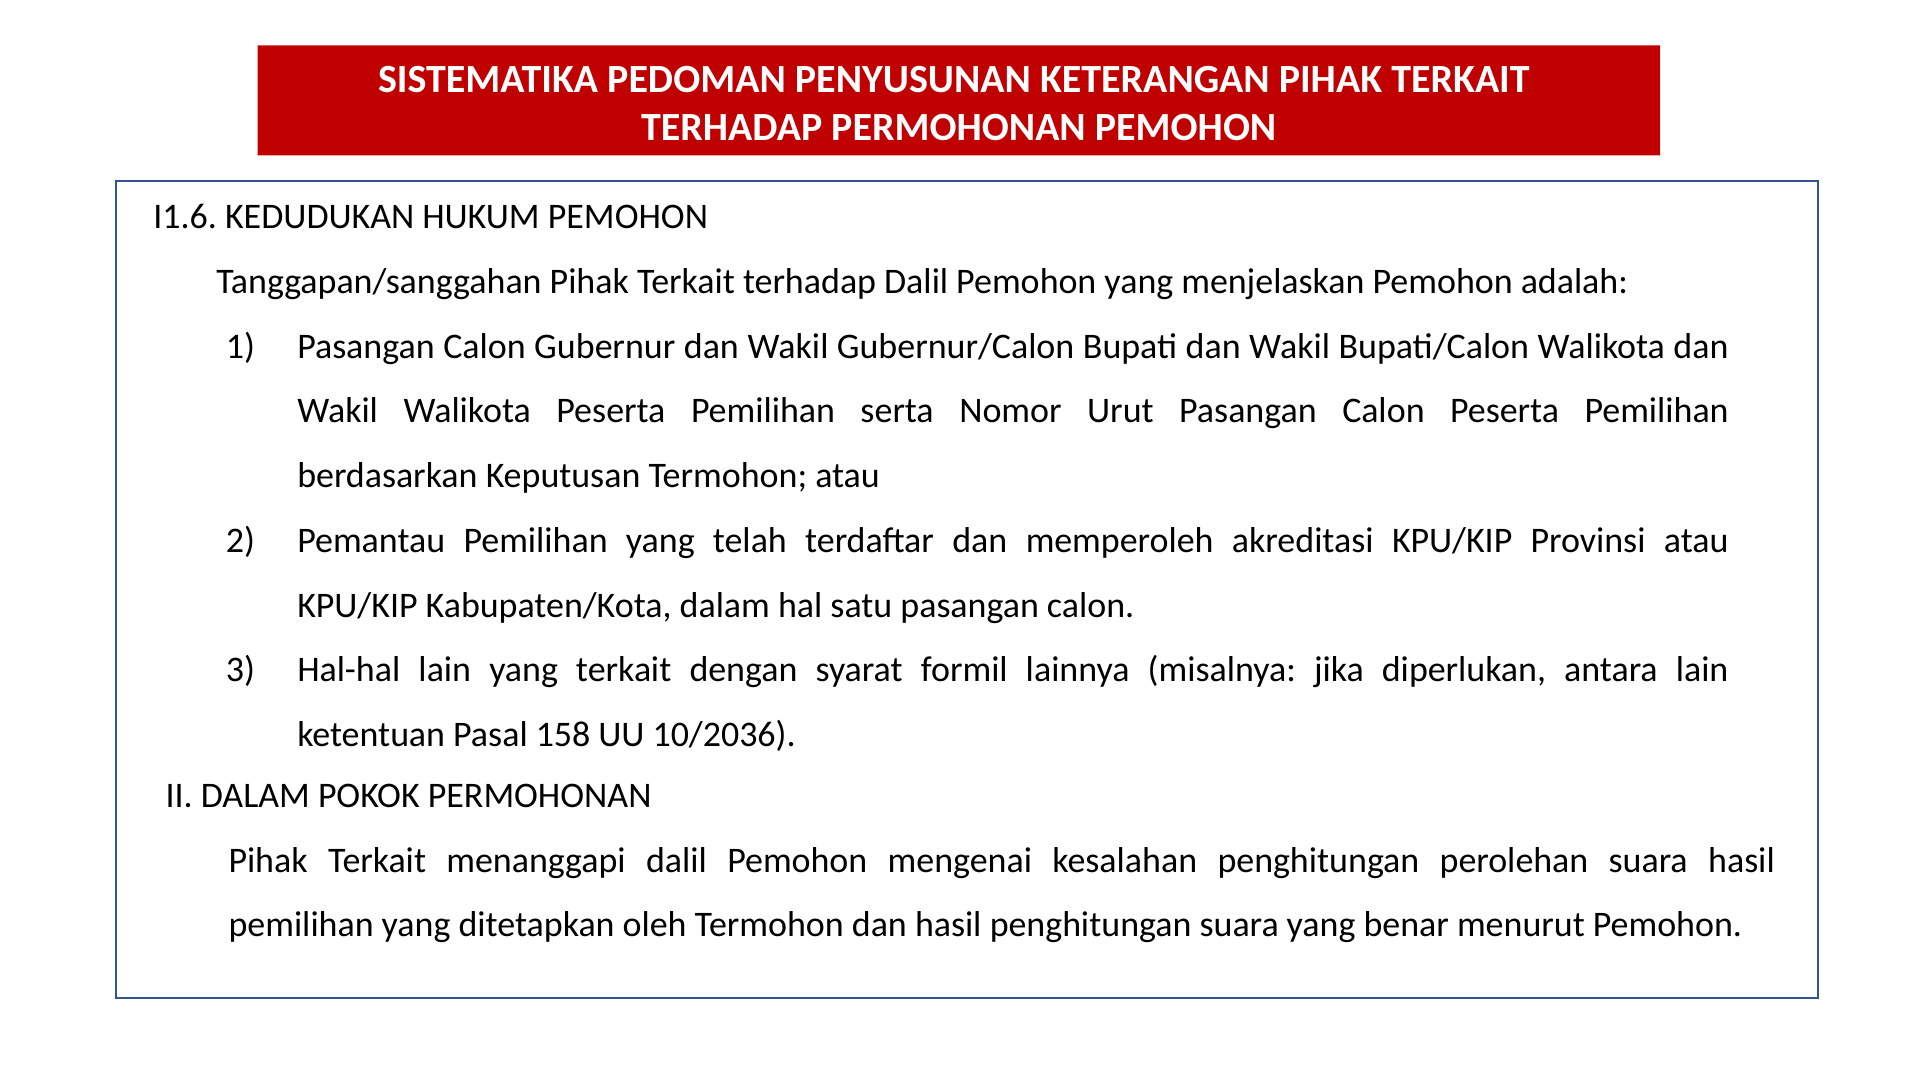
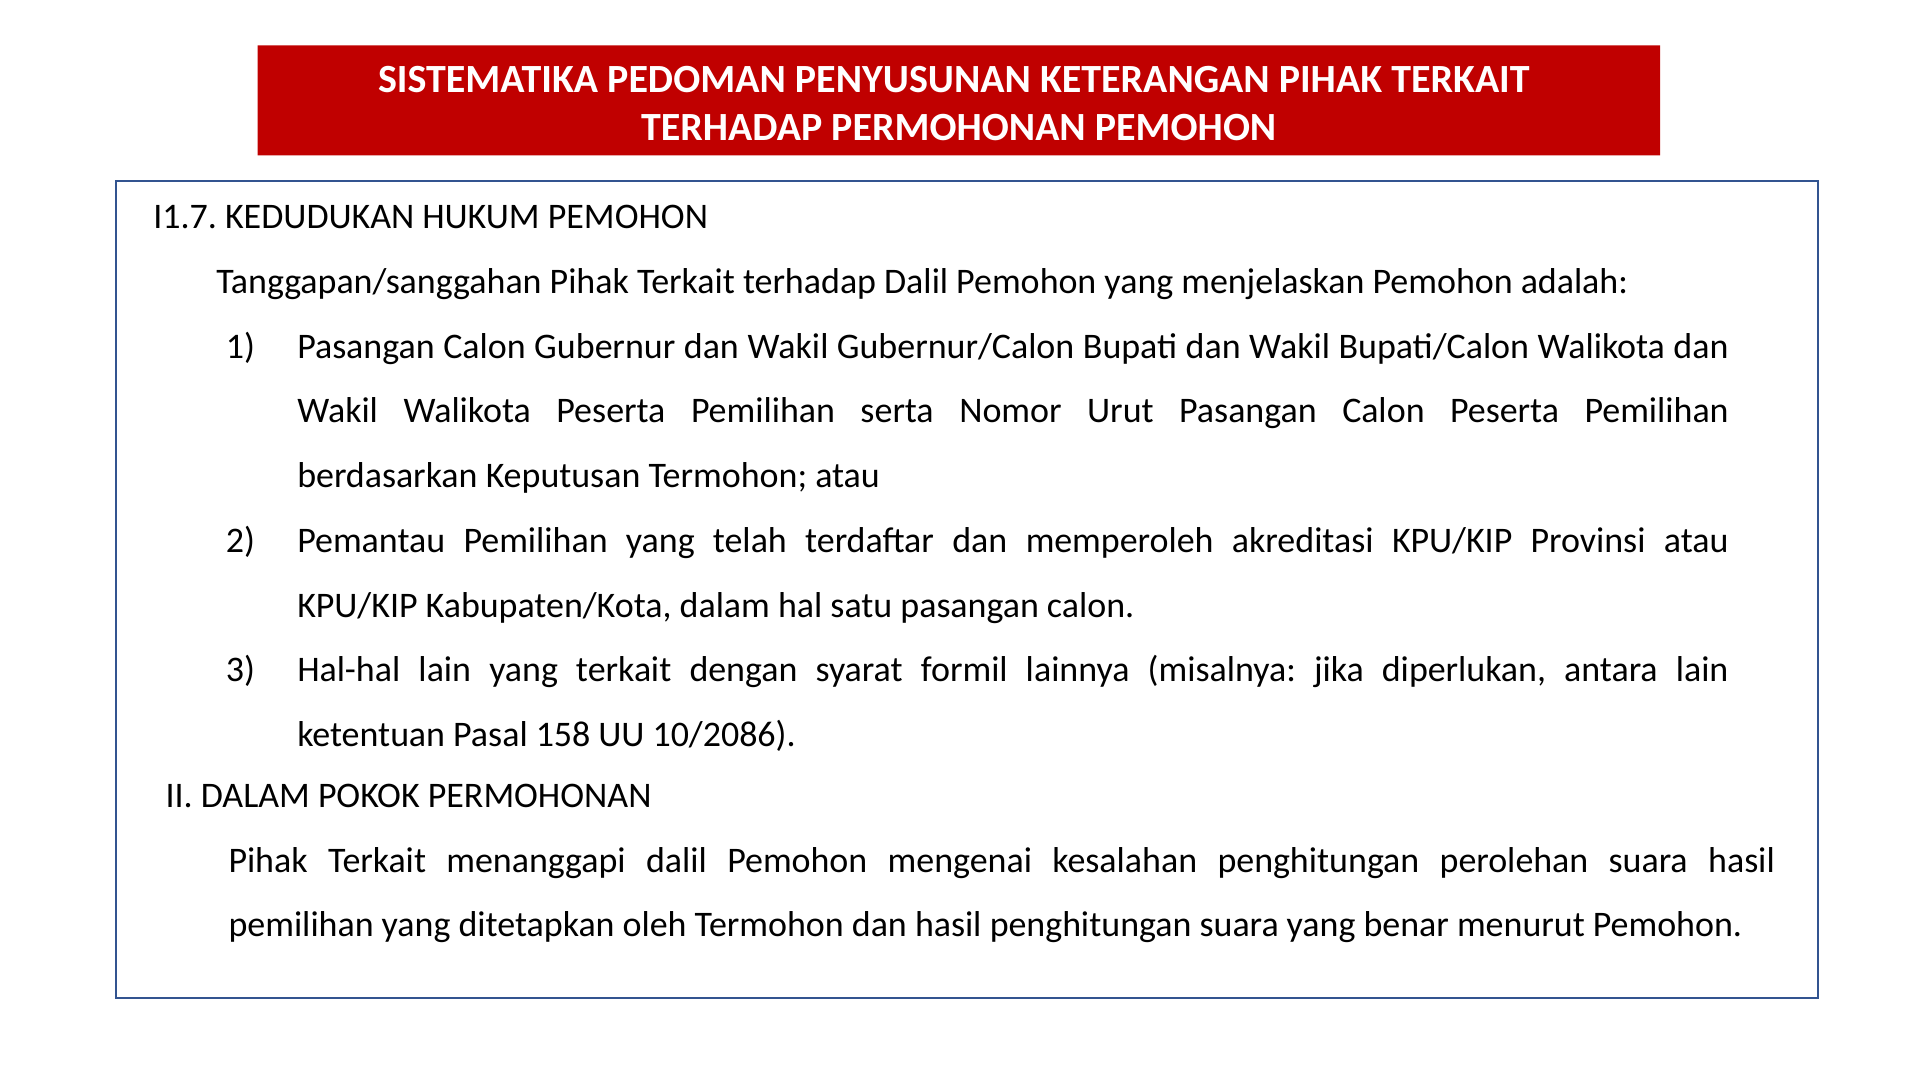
I1.6: I1.6 -> I1.7
10/2036: 10/2036 -> 10/2086
